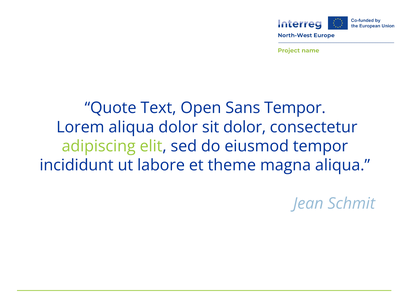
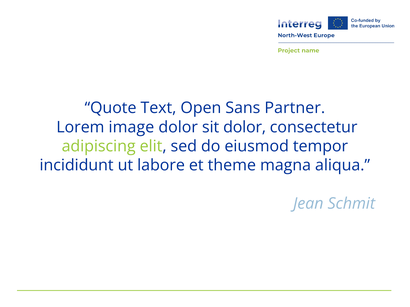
Sans Tempor: Tempor -> Partner
Lorem aliqua: aliqua -> image
